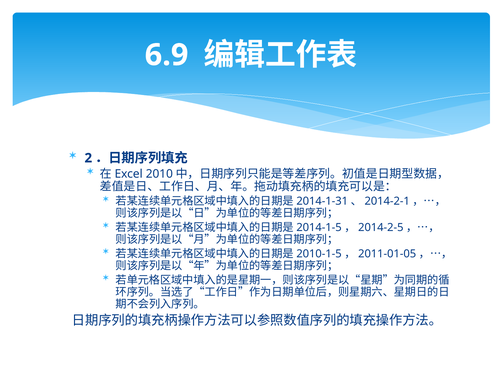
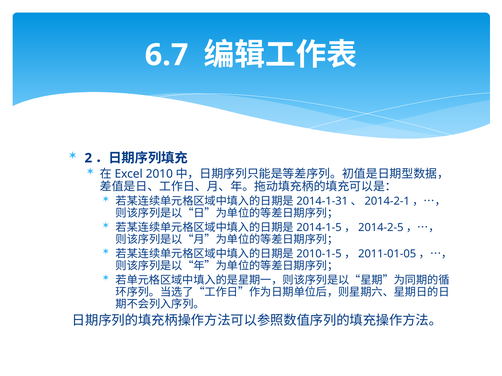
6.9: 6.9 -> 6.7
